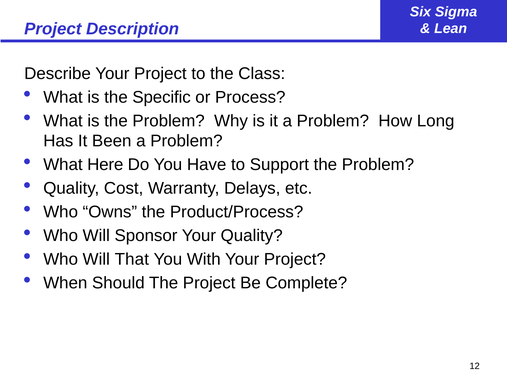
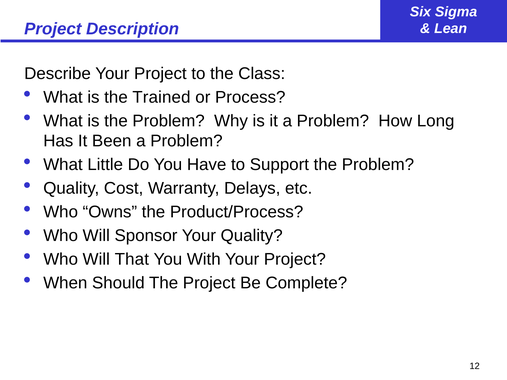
Specific: Specific -> Trained
Here: Here -> Little
